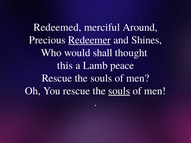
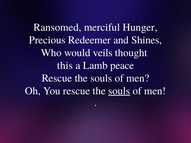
Redeemed: Redeemed -> Ransomed
Around: Around -> Hunger
Redeemer underline: present -> none
shall: shall -> veils
